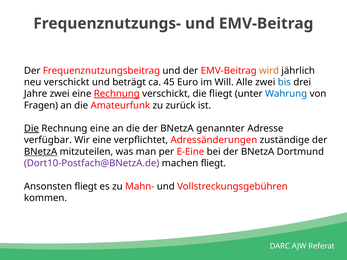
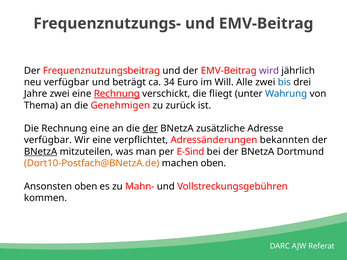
wird colour: orange -> purple
neu verschickt: verschickt -> verfügbar
45: 45 -> 34
Fragen: Fragen -> Thema
Amateurfunk: Amateurfunk -> Genehmigen
Die at (31, 129) underline: present -> none
der at (150, 129) underline: none -> present
genannter: genannter -> zusätzliche
zuständige: zuständige -> bekannten
E-Eine: E-Eine -> E-Sind
Dort10-Postfach@BNetzA.de colour: purple -> orange
machen fliegt: fliegt -> oben
Ansonsten fliegt: fliegt -> oben
